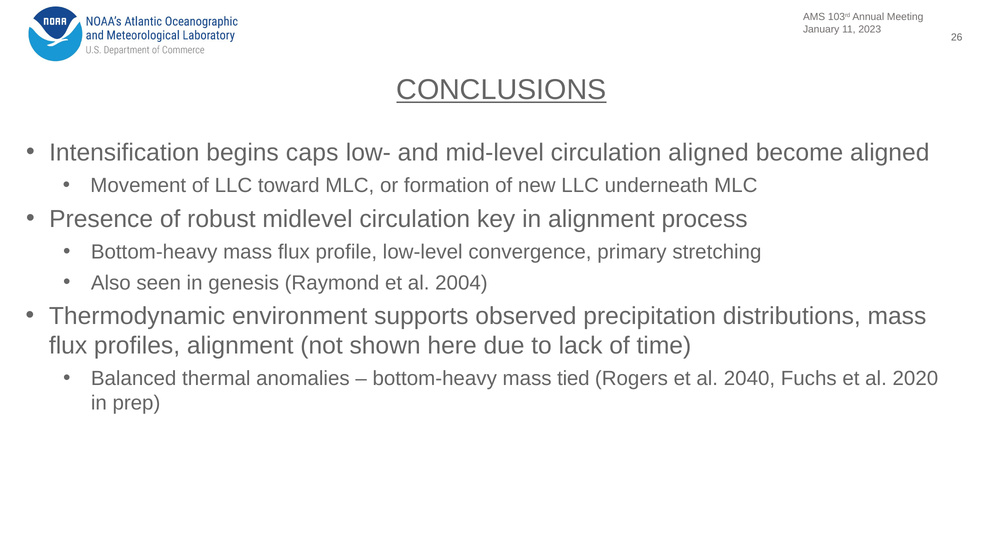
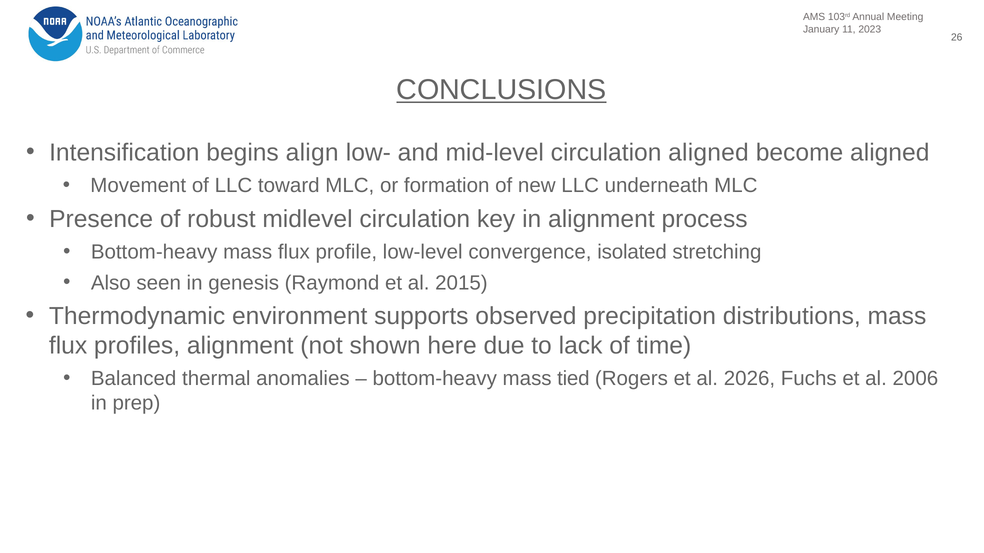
caps: caps -> align
primary: primary -> isolated
2004: 2004 -> 2015
2040: 2040 -> 2026
2020: 2020 -> 2006
